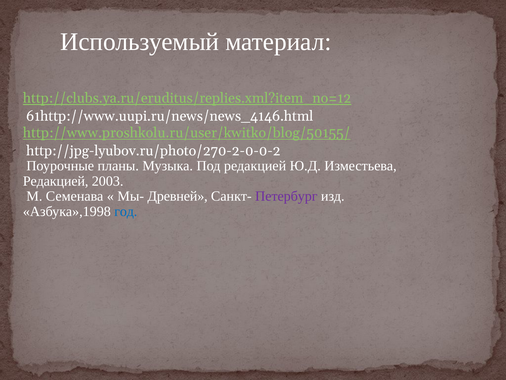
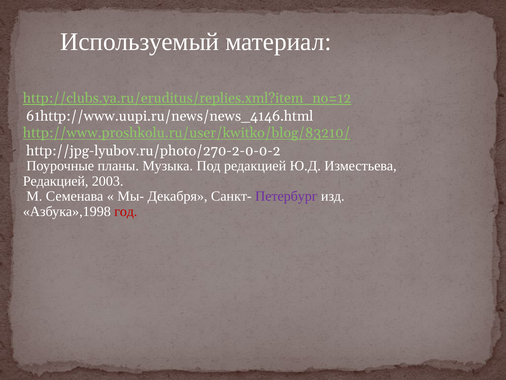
http://www.proshkolu.ru/user/kwitko/blog/50155/: http://www.proshkolu.ru/user/kwitko/blog/50155/ -> http://www.proshkolu.ru/user/kwitko/blog/83210/
Древней: Древней -> Декабря
год colour: blue -> red
